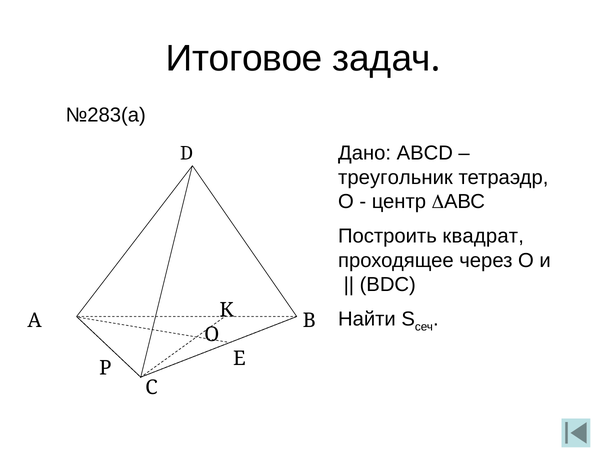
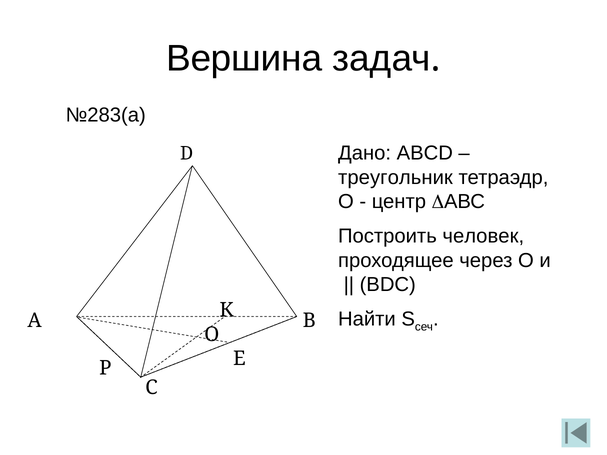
Итоговое: Итоговое -> Вершина
квадрат: квадрат -> человек
